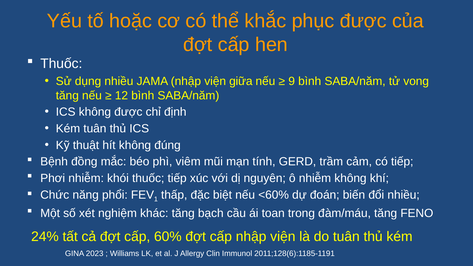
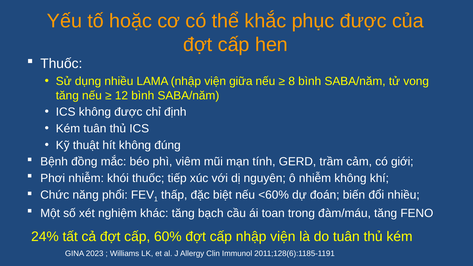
JAMA: JAMA -> LAMA
9: 9 -> 8
có tiếp: tiếp -> giới
